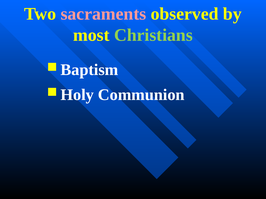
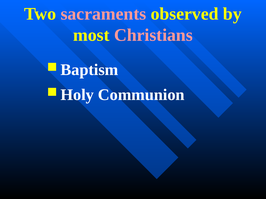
Christians colour: light green -> pink
